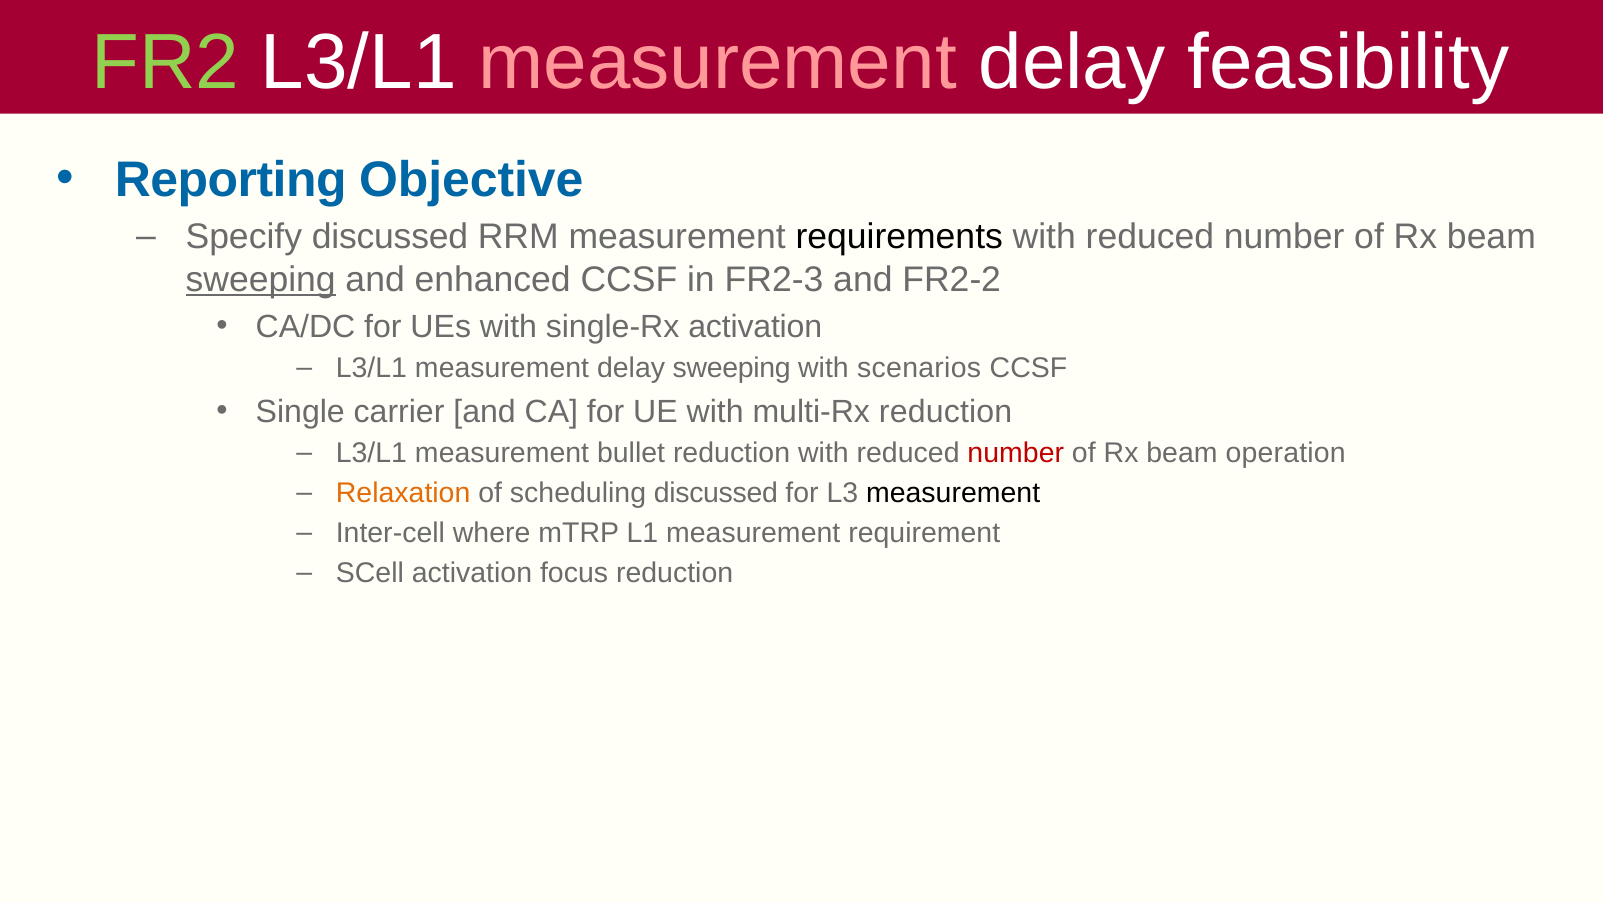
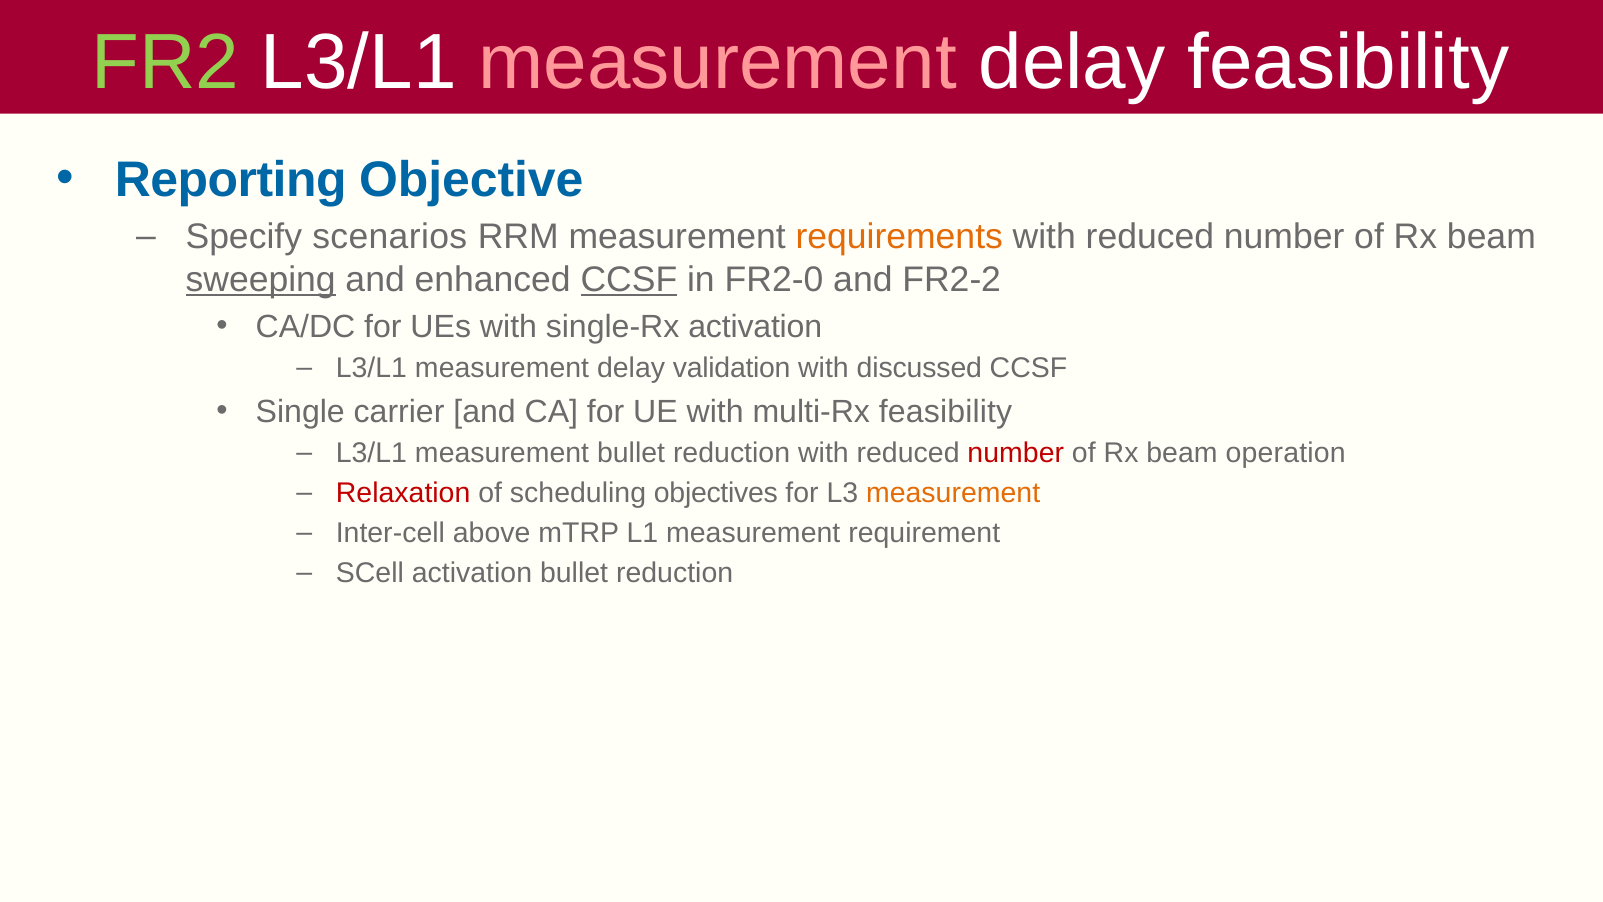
Specify discussed: discussed -> scenarios
requirements colour: black -> orange
CCSF at (629, 280) underline: none -> present
FR2-3: FR2-3 -> FR2-0
delay sweeping: sweeping -> validation
scenarios: scenarios -> discussed
multi-Rx reduction: reduction -> feasibility
Relaxation colour: orange -> red
scheduling discussed: discussed -> objectives
measurement at (953, 493) colour: black -> orange
where: where -> above
activation focus: focus -> bullet
